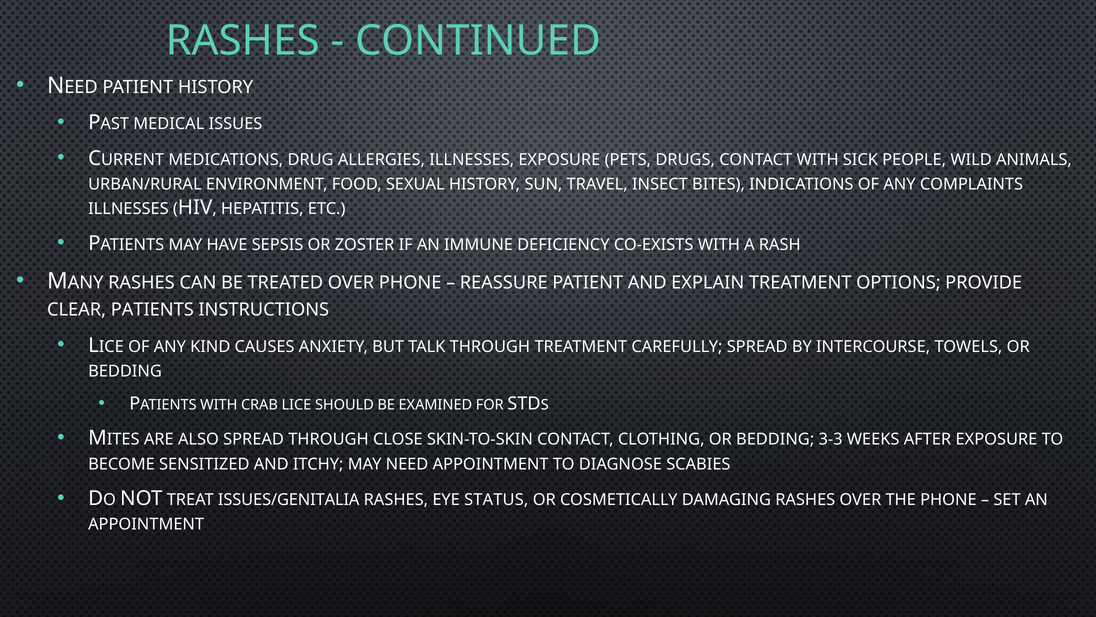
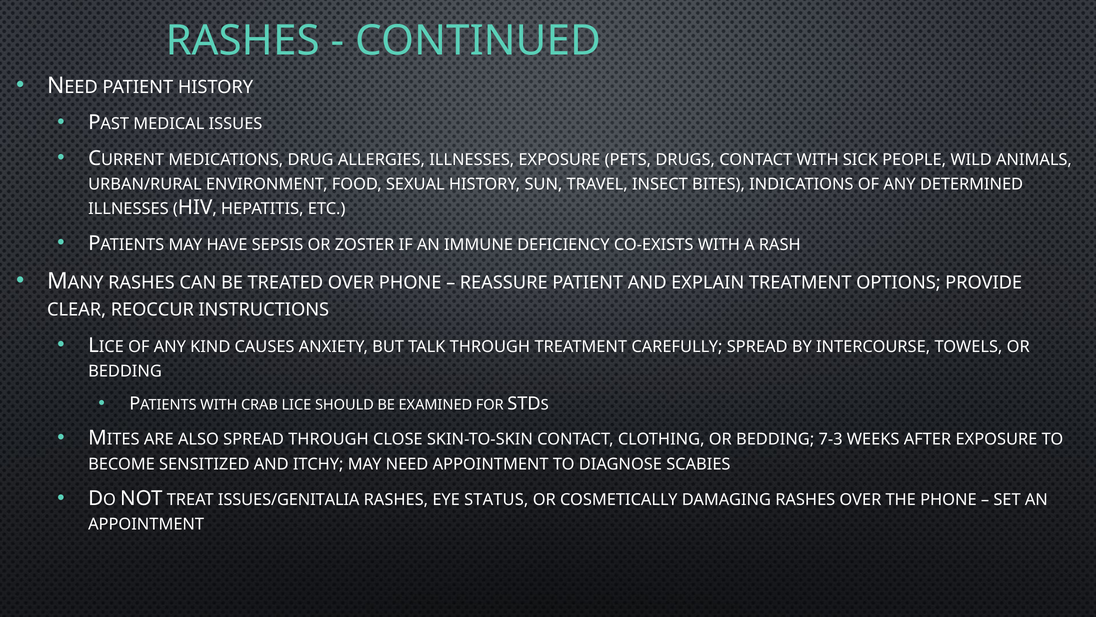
COMPLAINTS: COMPLAINTS -> DETERMINED
CLEAR PATIENTS: PATIENTS -> REOCCUR
3-3: 3-3 -> 7-3
